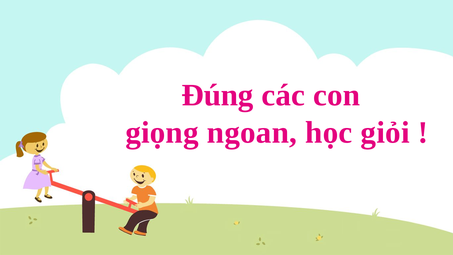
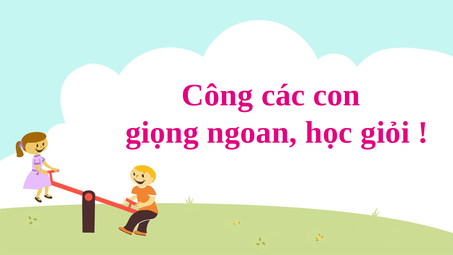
Đúng: Đúng -> Công
